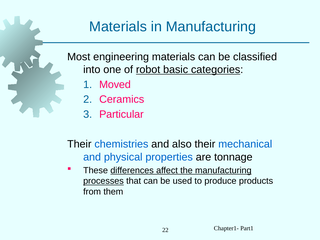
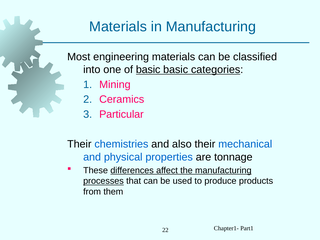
of robot: robot -> basic
Moved: Moved -> Mining
